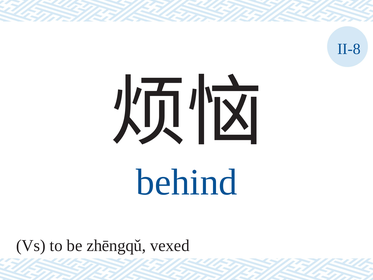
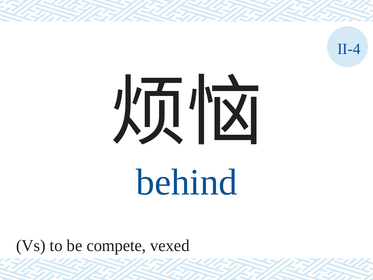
II-8: II-8 -> II-4
zhēngqǔ: zhēngqǔ -> compete
